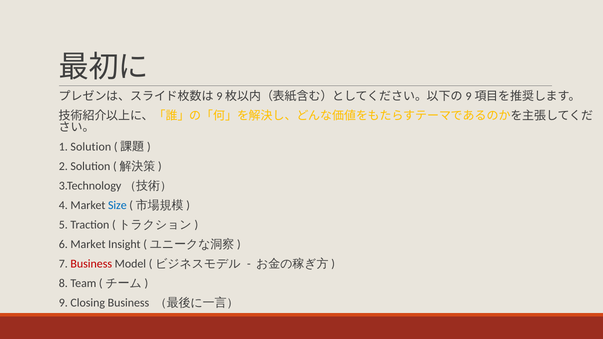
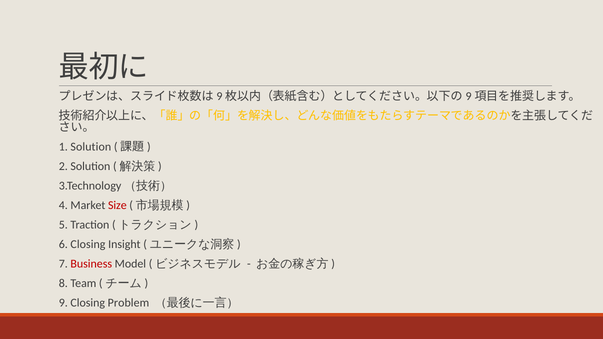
Size colour: blue -> red
6 Market: Market -> Closing
Closing Business: Business -> Problem
